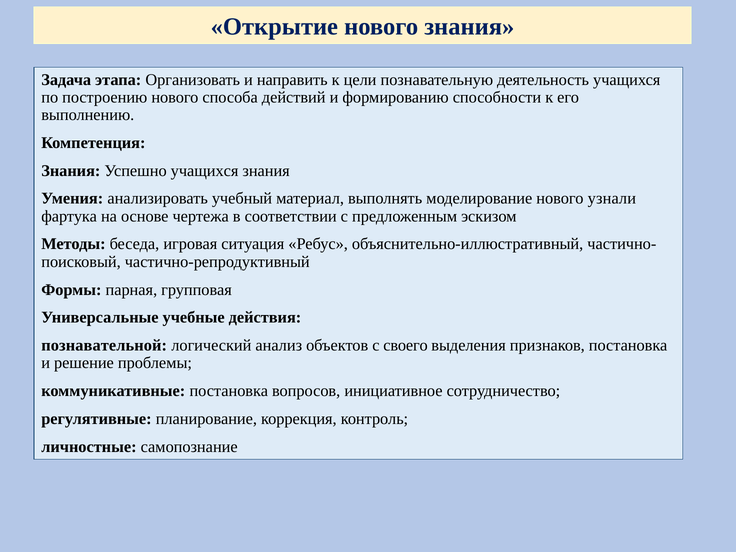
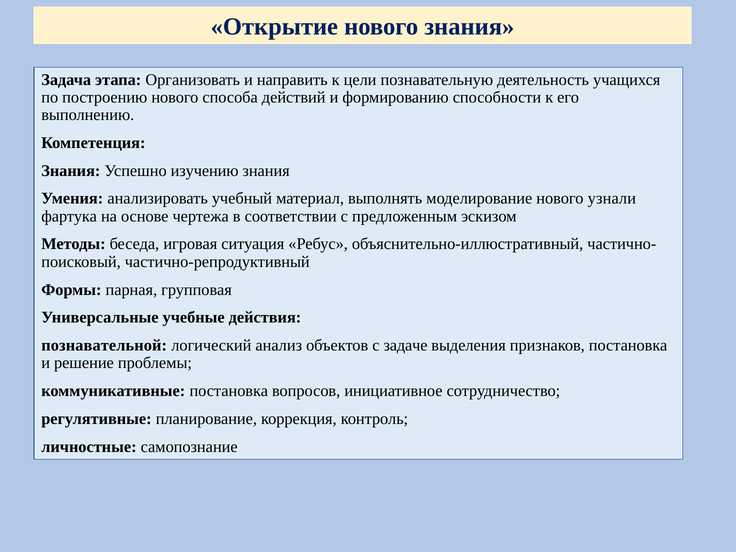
Успешно учащихся: учащихся -> изучению
своего: своего -> задаче
